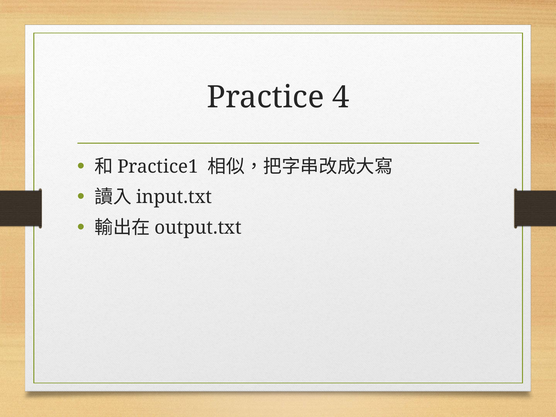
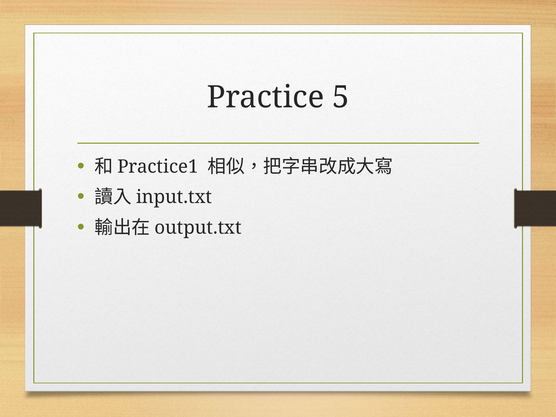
4: 4 -> 5
